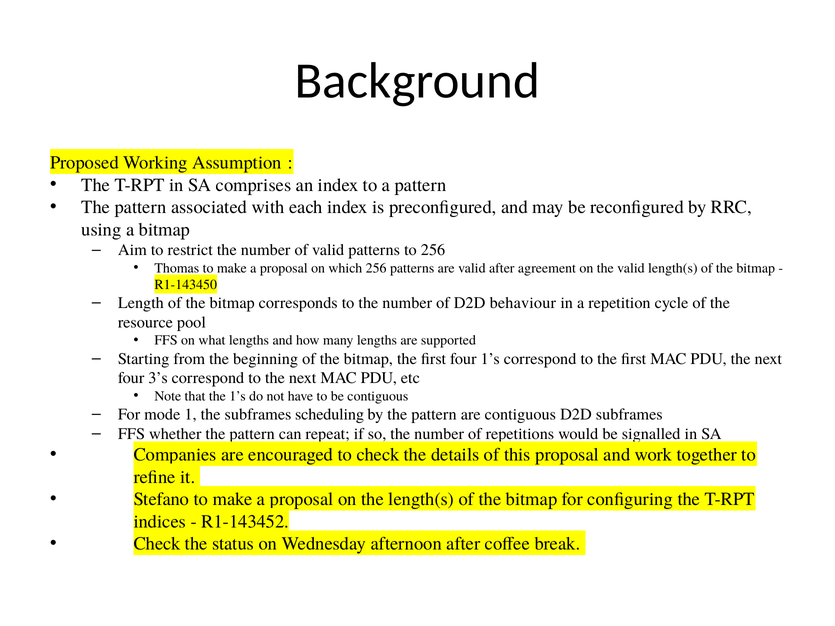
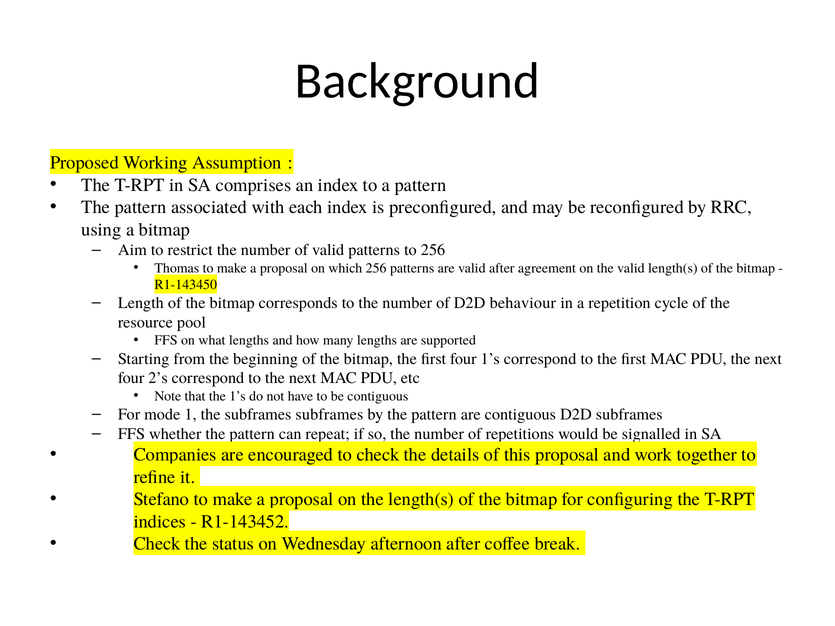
3’s: 3’s -> 2’s
subframes scheduling: scheduling -> subframes
